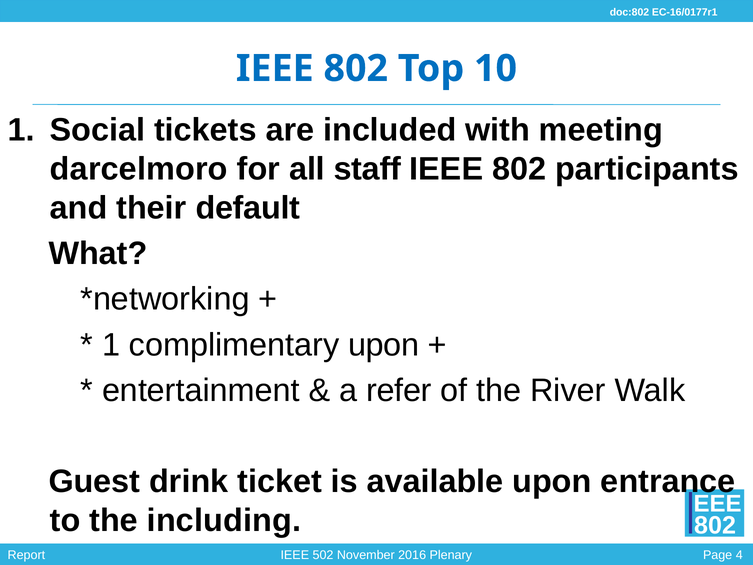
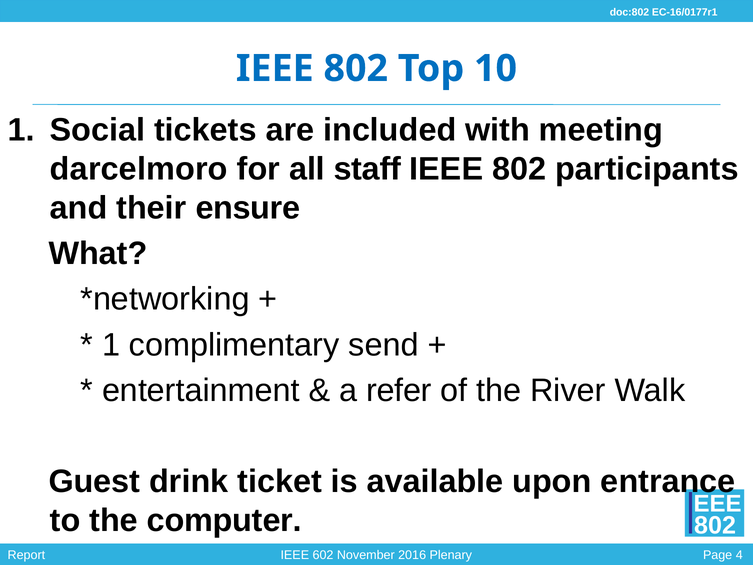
default: default -> ensure
complimentary upon: upon -> send
including: including -> computer
502: 502 -> 602
